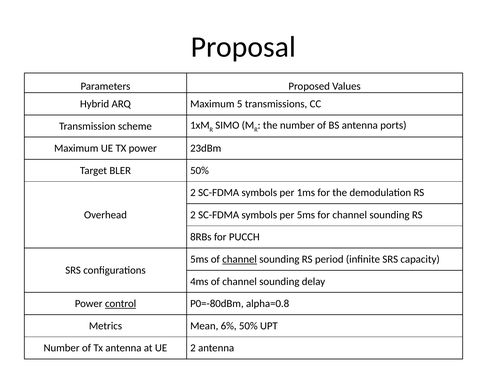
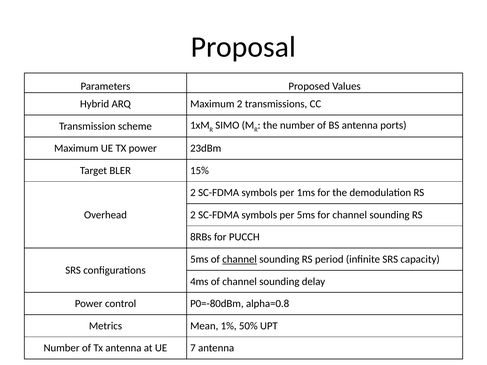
Maximum 5: 5 -> 2
BLER 50%: 50% -> 15%
control underline: present -> none
6%: 6% -> 1%
UE 2: 2 -> 7
